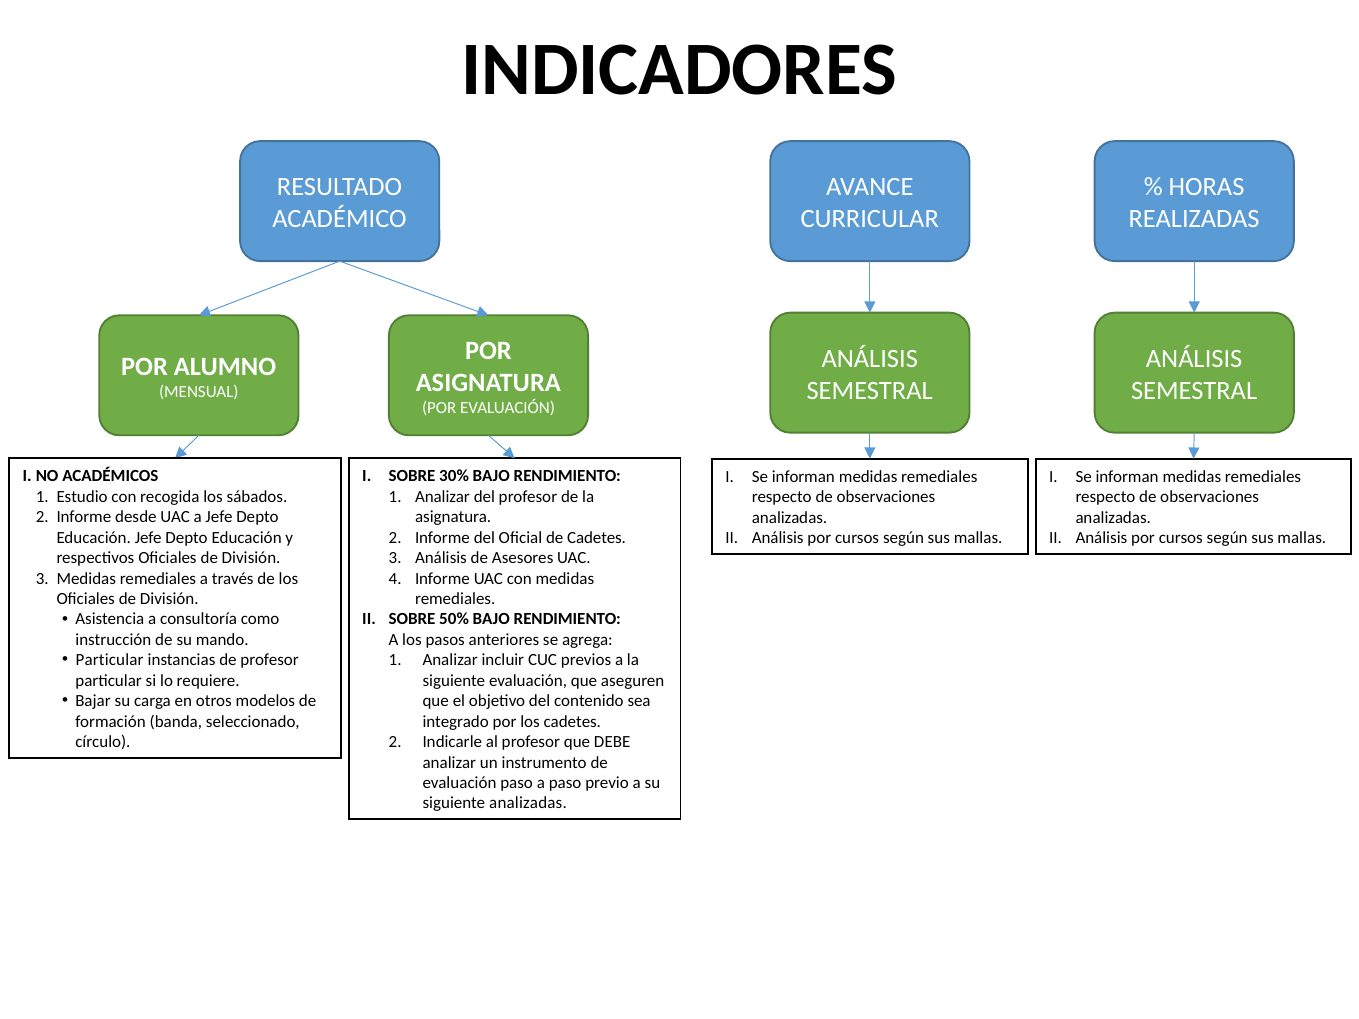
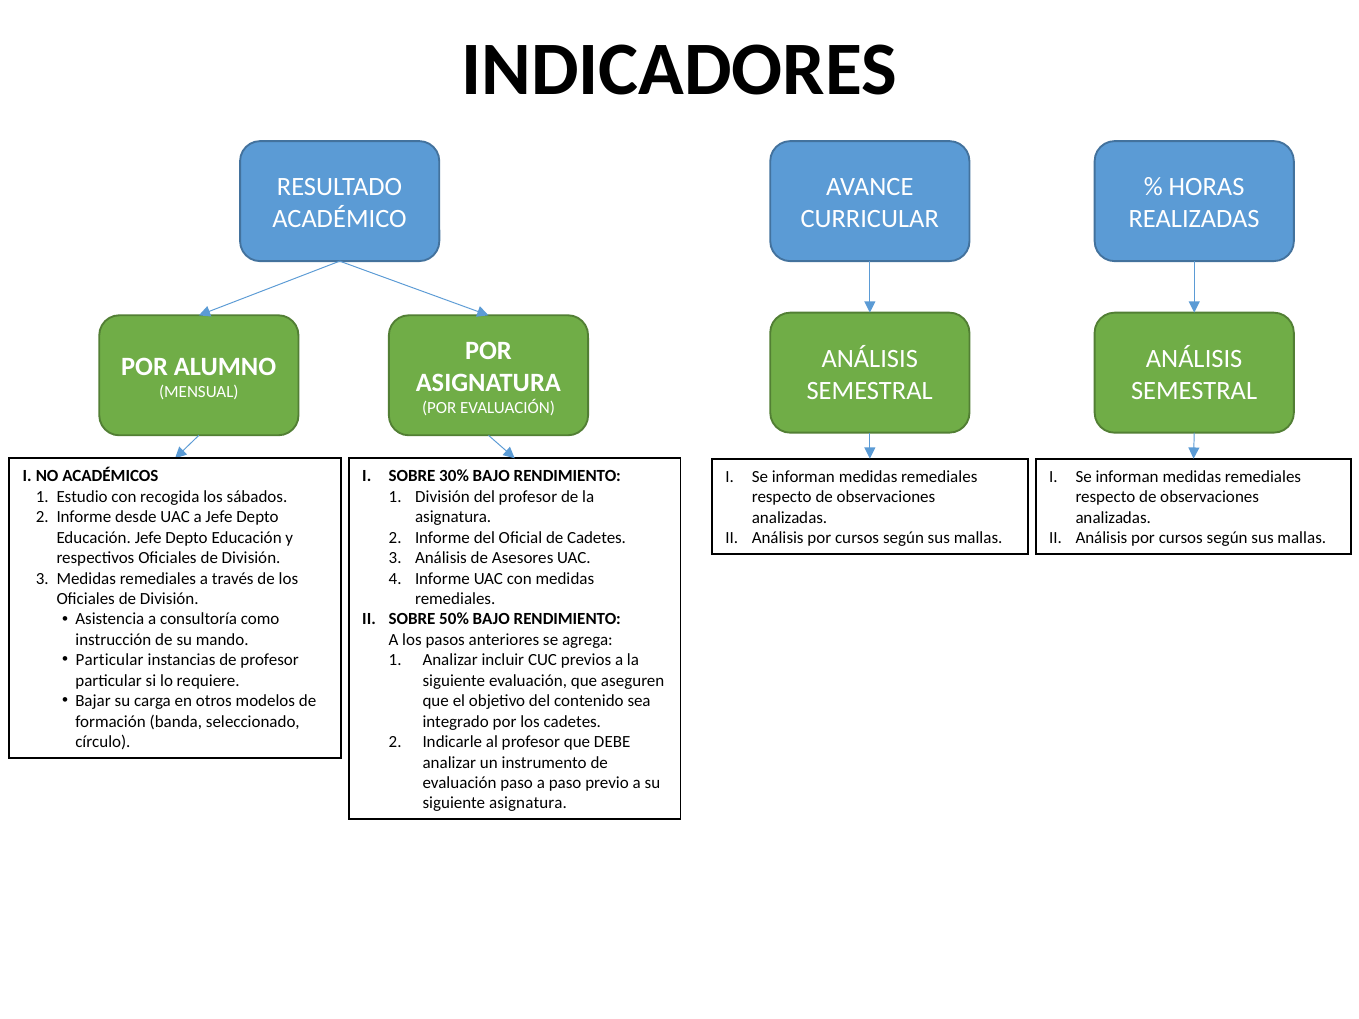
Analizar at (442, 497): Analizar -> División
siguiente analizadas: analizadas -> asignatura
